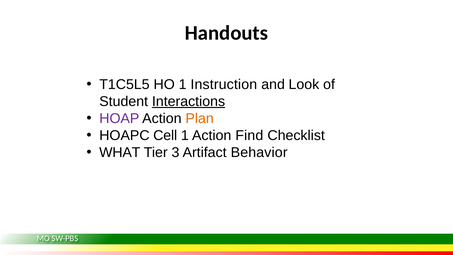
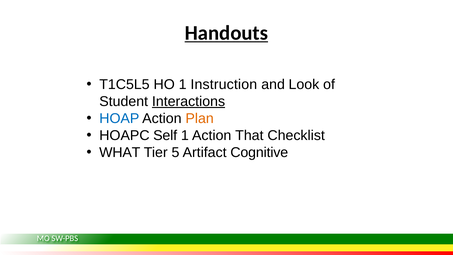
Handouts underline: none -> present
HOAP colour: purple -> blue
Cell: Cell -> Self
Find: Find -> That
3: 3 -> 5
Behavior: Behavior -> Cognitive
